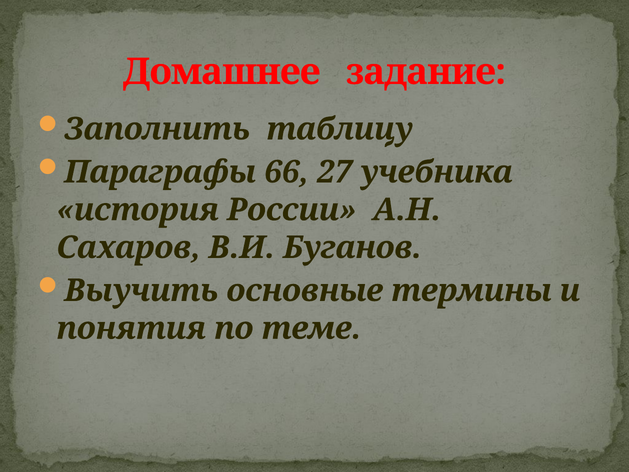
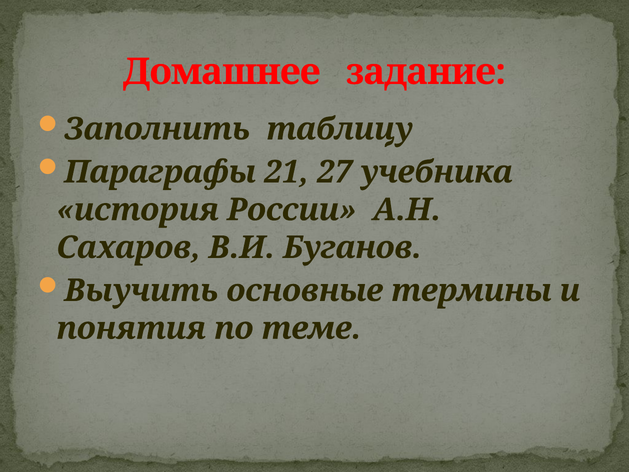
66: 66 -> 21
